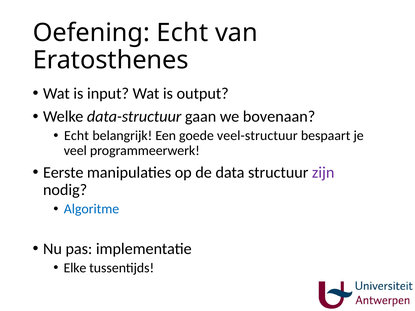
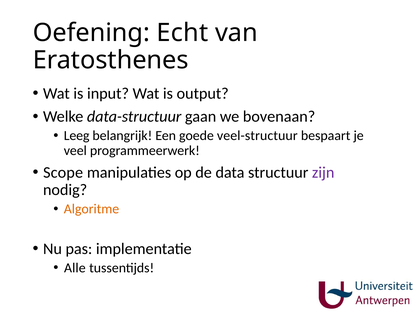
Echt at (76, 136): Echt -> Leeg
Eerste: Eerste -> Scope
Algoritme colour: blue -> orange
Elke: Elke -> Alle
